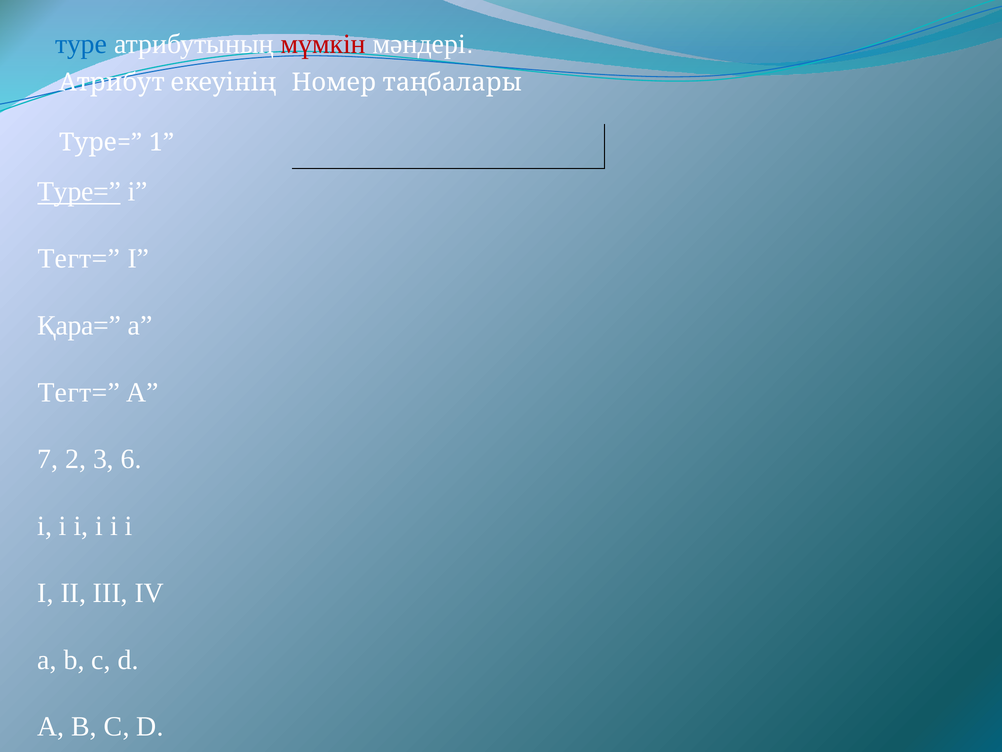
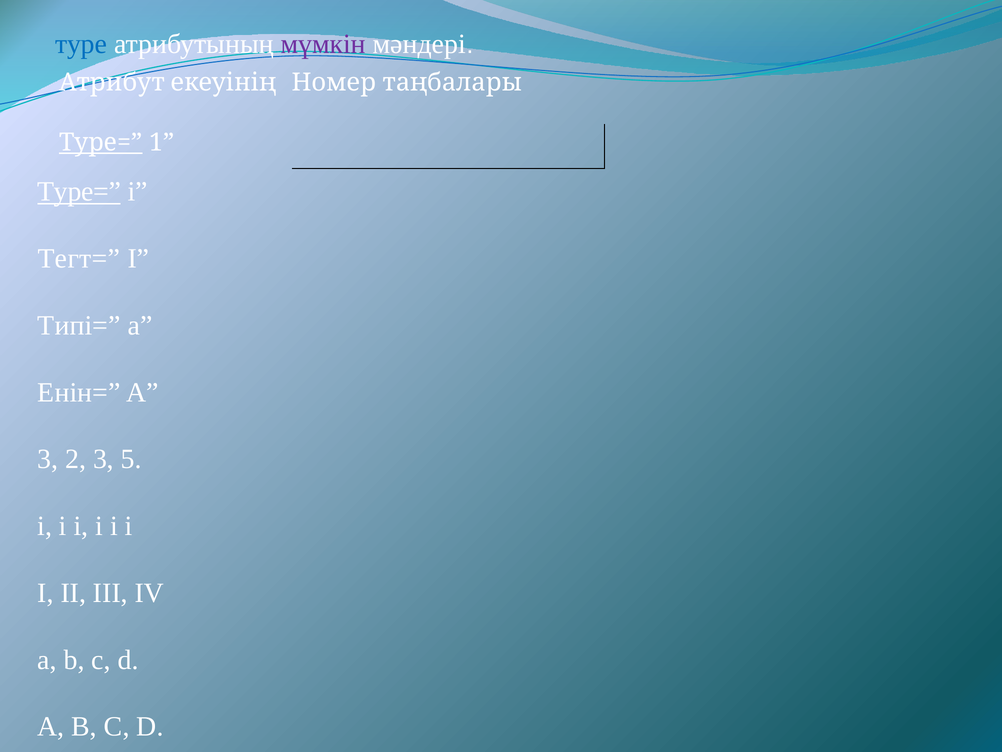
мүмкін colour: red -> purple
Type= at (101, 143) underline: none -> present
Қара=: Қара= -> Типі=
Тегт= at (79, 392): Тегт= -> Енін=
7 at (48, 459): 7 -> 3
6: 6 -> 5
